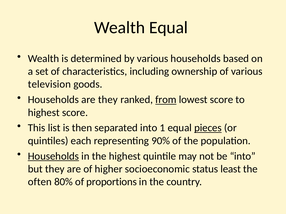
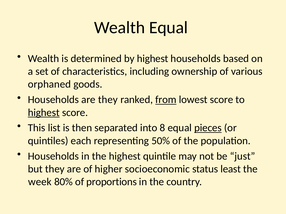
by various: various -> highest
television: television -> orphaned
highest at (44, 113) underline: none -> present
1: 1 -> 8
90%: 90% -> 50%
Households at (53, 156) underline: present -> none
be into: into -> just
often: often -> week
